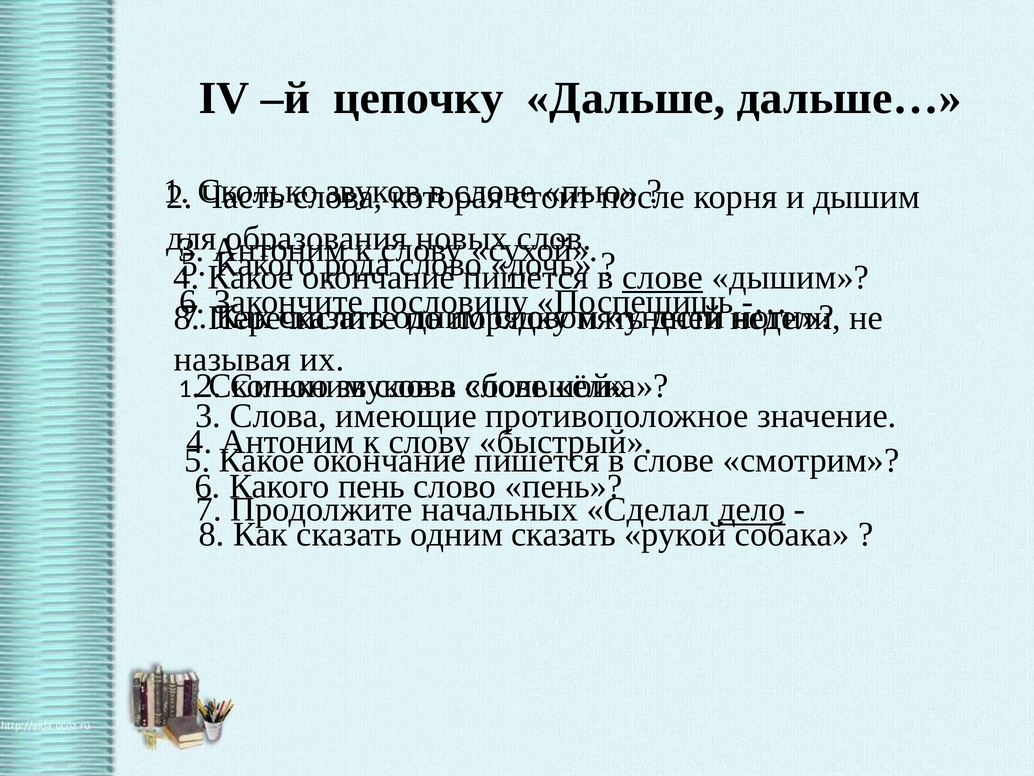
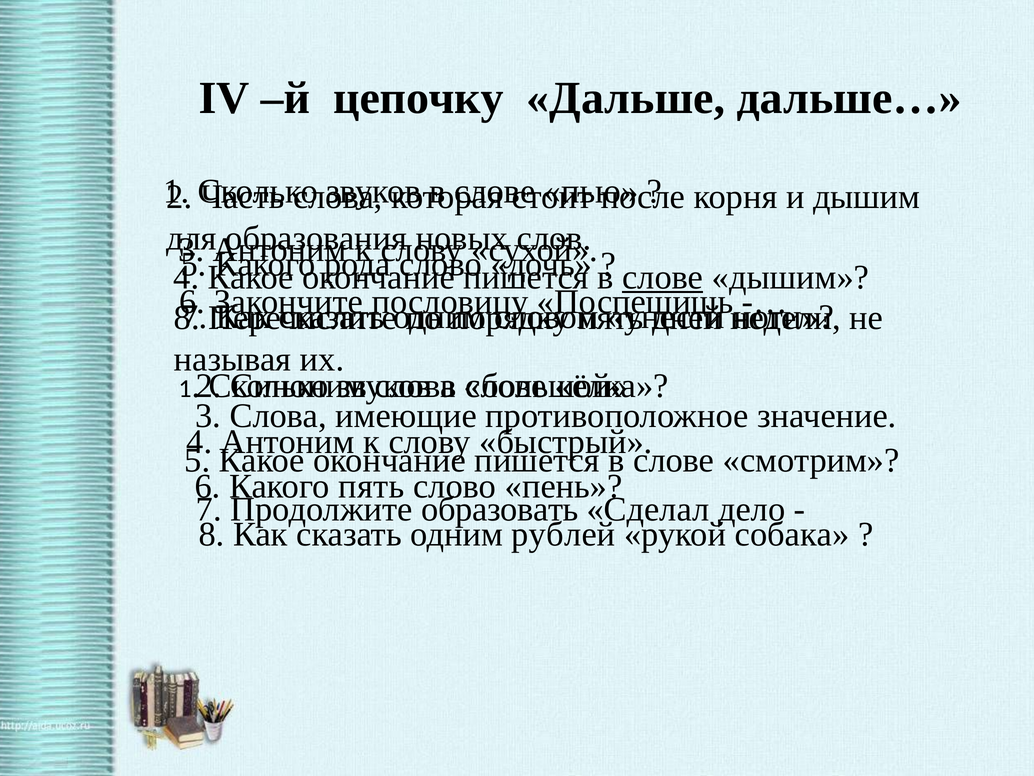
Какого пень: пень -> пять
начальных: начальных -> образовать
дело underline: present -> none
одним сказать: сказать -> рублей
